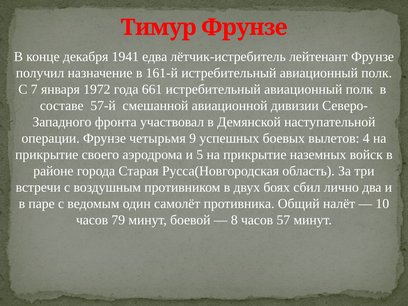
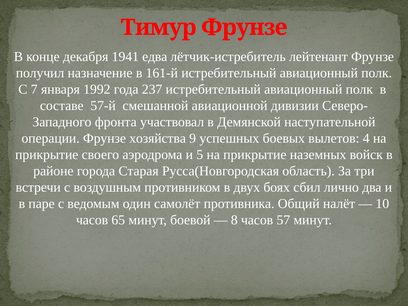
1972: 1972 -> 1992
661: 661 -> 237
четырьмя: четырьмя -> хозяйства
79: 79 -> 65
